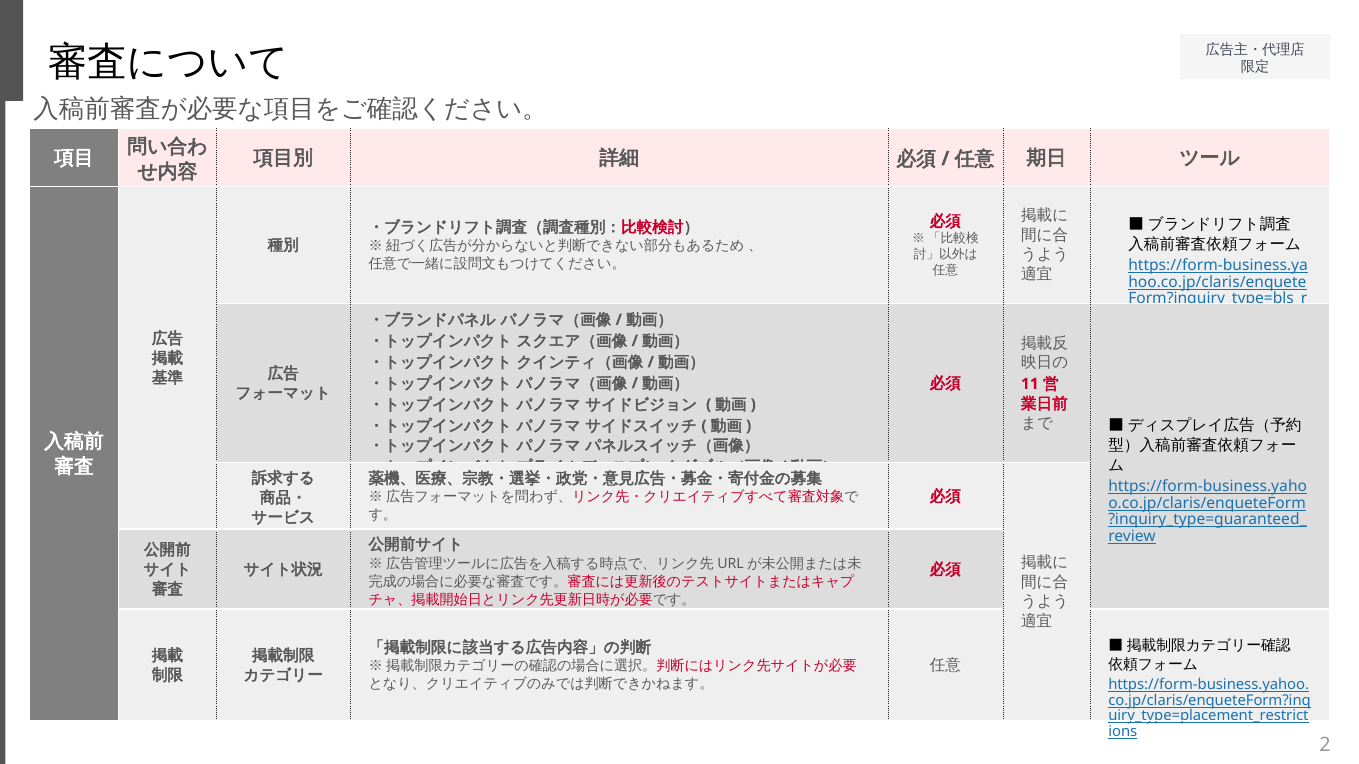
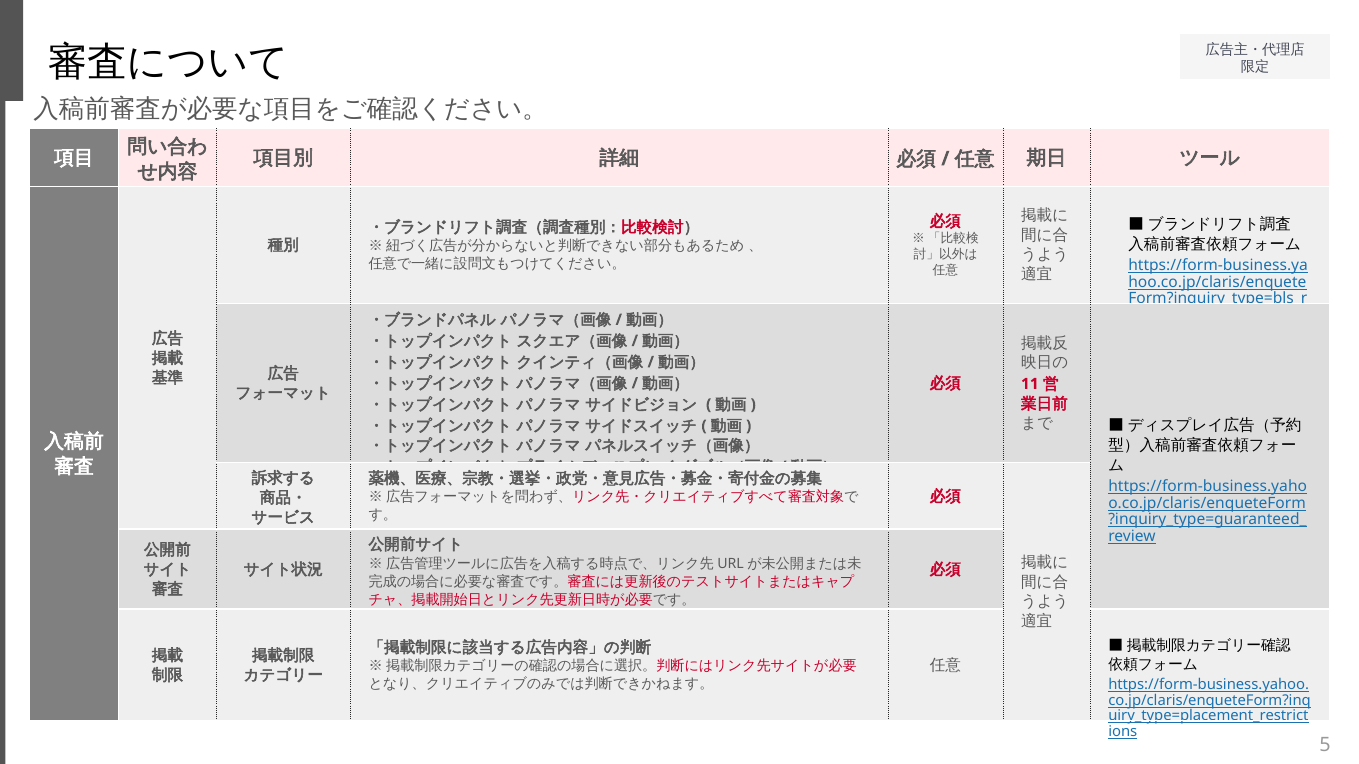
2: 2 -> 5
